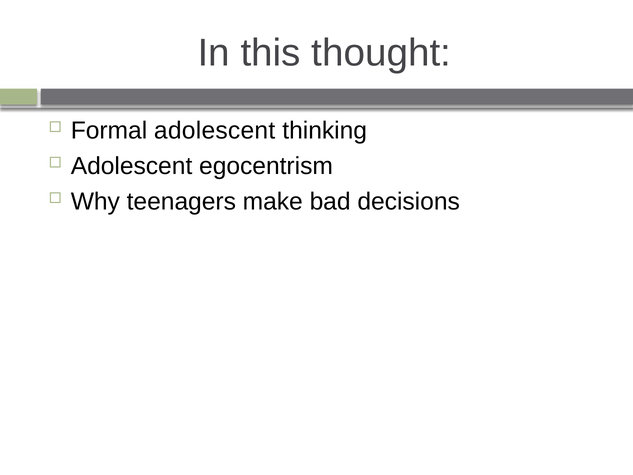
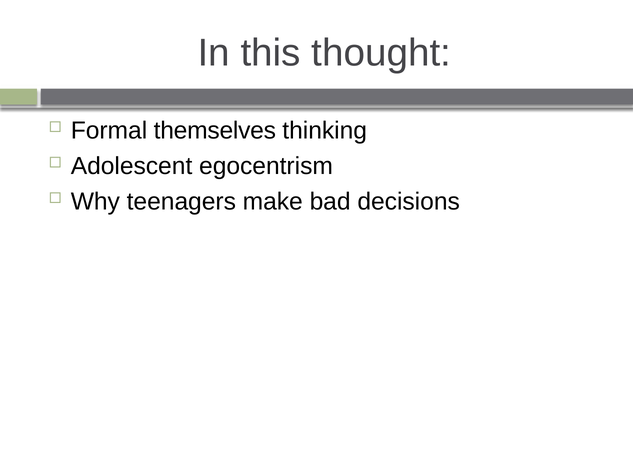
Formal adolescent: adolescent -> themselves
